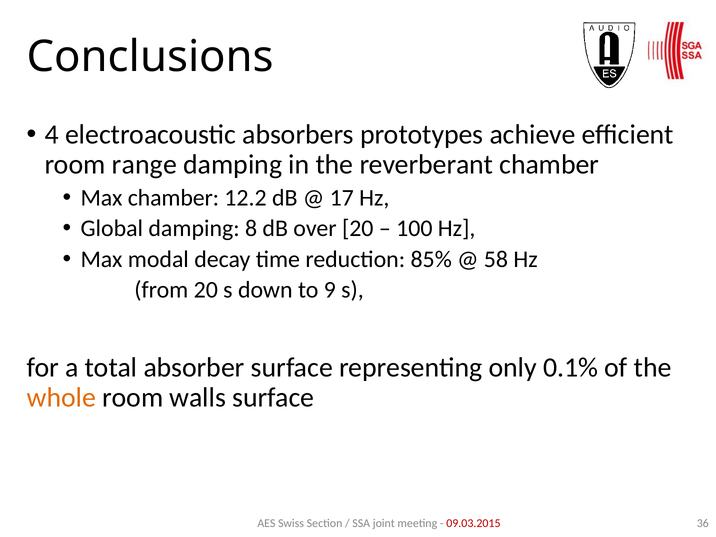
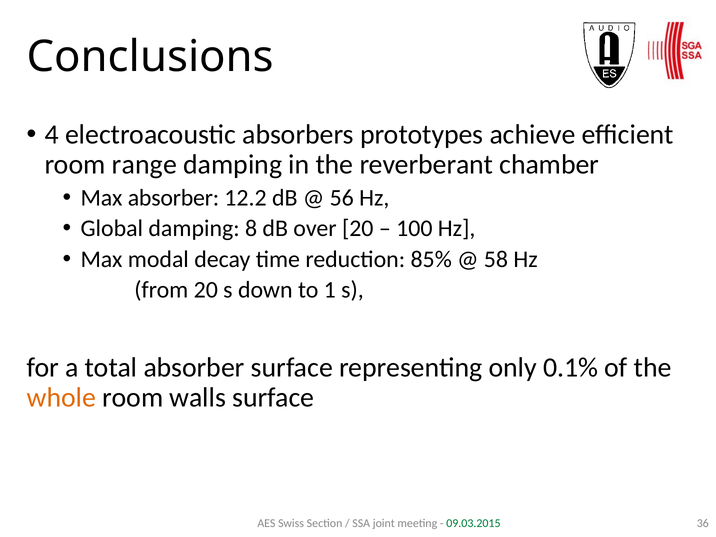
Max chamber: chamber -> absorber
17: 17 -> 56
9: 9 -> 1
09.03.2015 colour: red -> green
